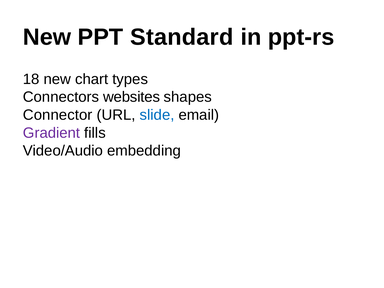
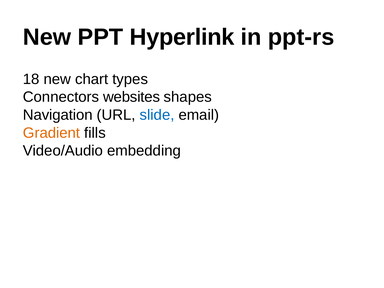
Standard: Standard -> Hyperlink
Connector: Connector -> Navigation
Gradient colour: purple -> orange
